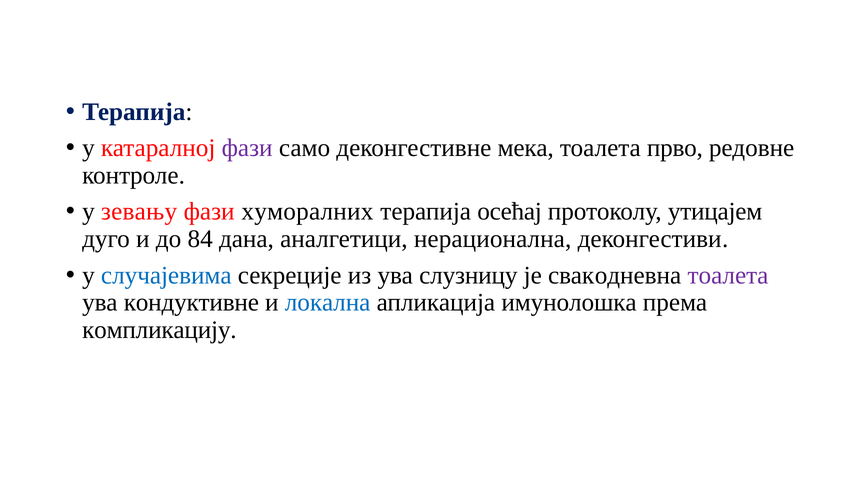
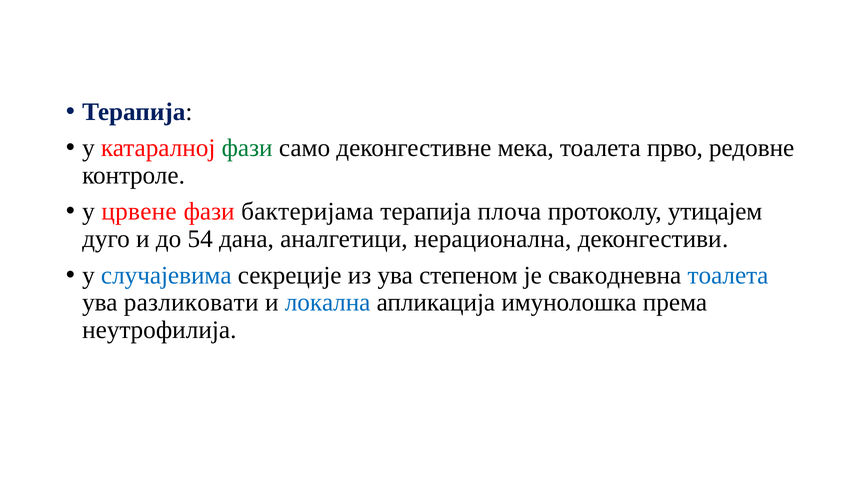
фази at (247, 148) colour: purple -> green
зевању: зевању -> црвене
хуморалних: хуморалних -> бактеријама
осећај: осећај -> плоча
84: 84 -> 54
слузницу: слузницу -> степеном
тоалета at (728, 275) colour: purple -> blue
кондуктивне: кондуктивне -> разликовати
компликацију: компликацију -> неутрофилија
